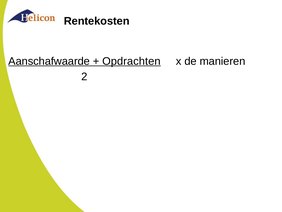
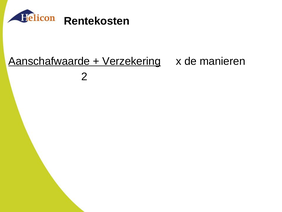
Opdrachten: Opdrachten -> Verzekering
